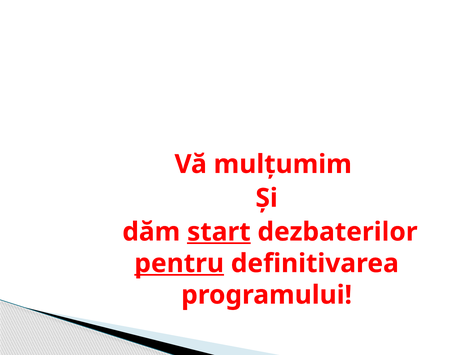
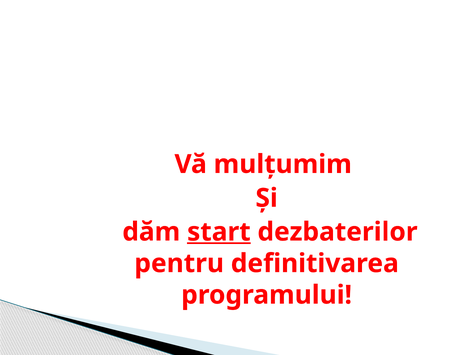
pentru underline: present -> none
